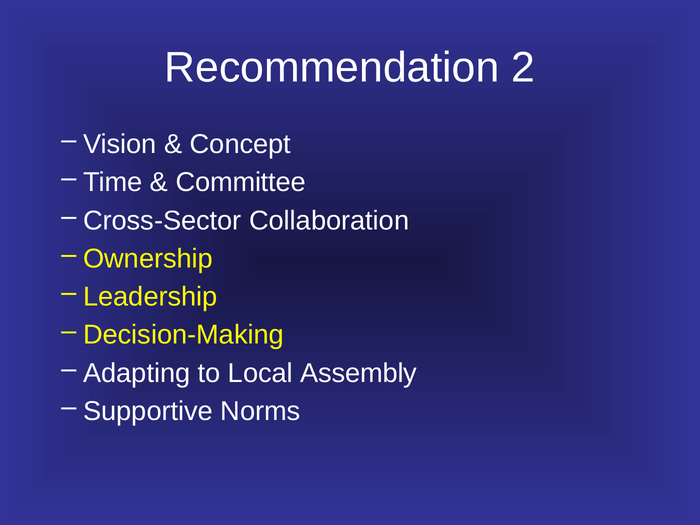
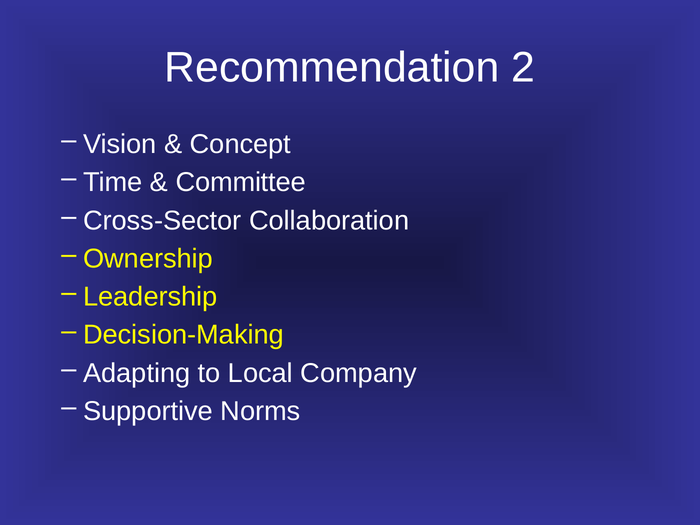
Assembly: Assembly -> Company
